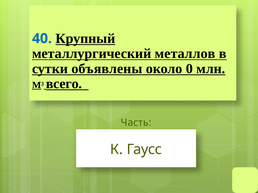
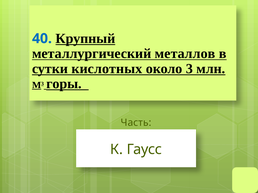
объявлены: объявлены -> кислотных
0: 0 -> 3
всего: всего -> горы
